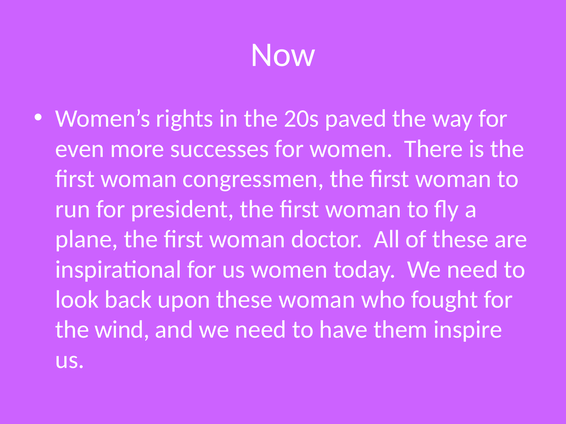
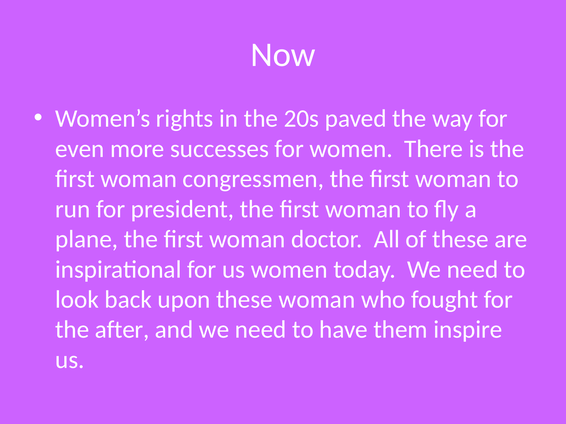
wind: wind -> after
